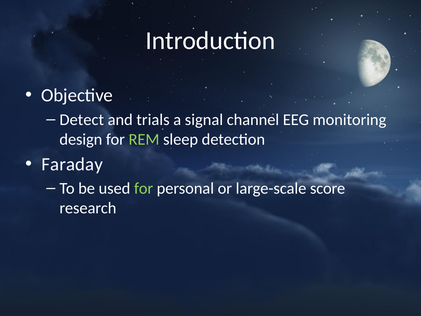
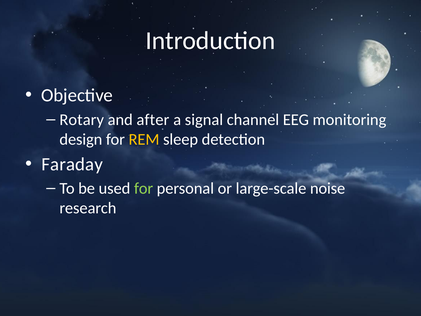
Detect: Detect -> Rotary
trials: trials -> after
REM colour: light green -> yellow
score: score -> noise
